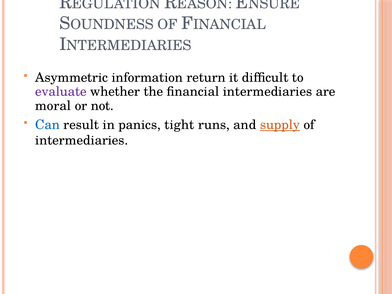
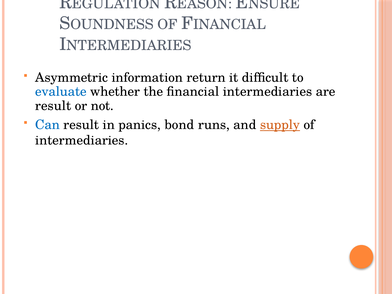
evaluate colour: purple -> blue
moral at (53, 106): moral -> result
tight: tight -> bond
